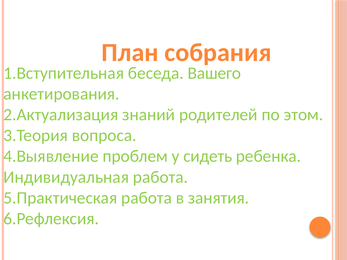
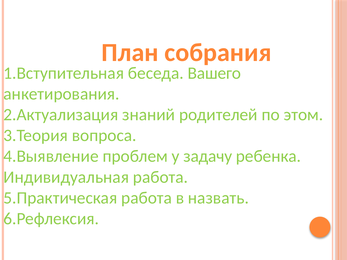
сидеть: сидеть -> задачу
занятия: занятия -> назвать
